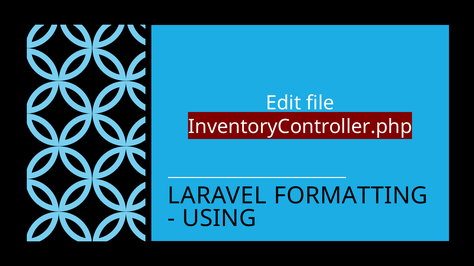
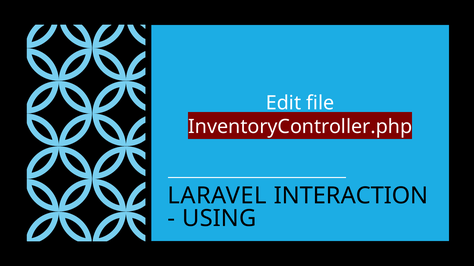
FORMATTING: FORMATTING -> INTERACTION
